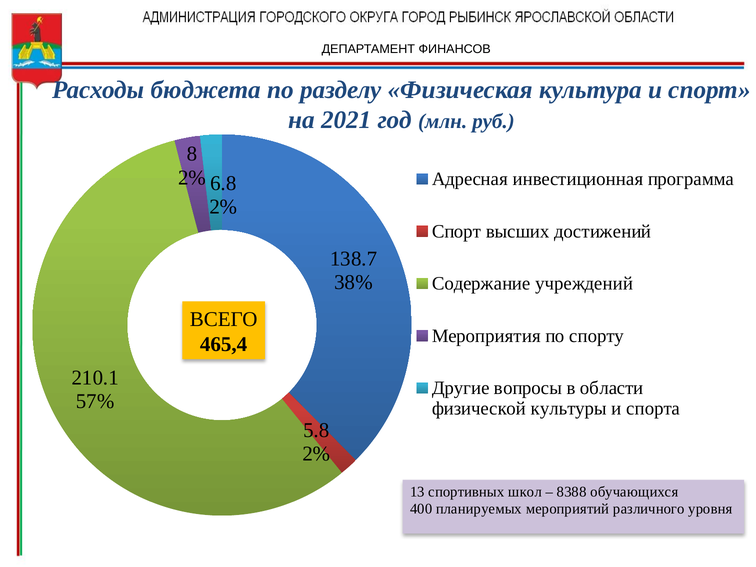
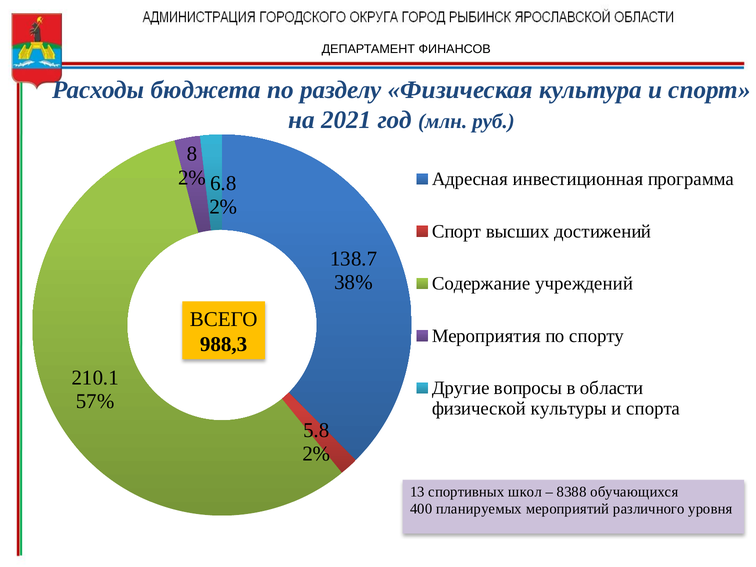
465,4: 465,4 -> 988,3
